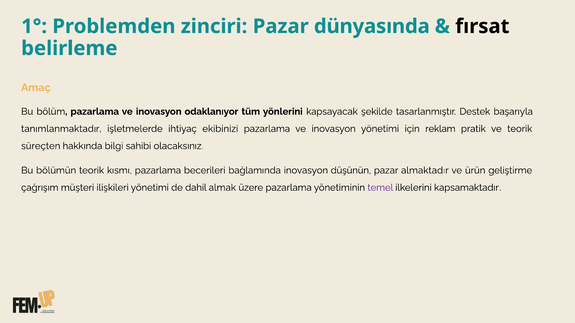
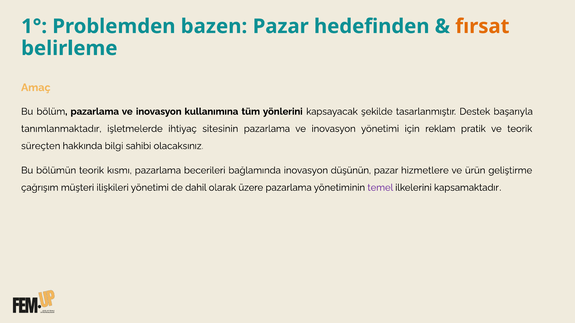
zinciri: zinciri -> bazen
dünyasında: dünyasında -> hedefinden
fırsat colour: black -> orange
odaklanıyor: odaklanıyor -> kullanımına
ekibinizi: ekibinizi -> sitesinin
almaktadır: almaktadır -> hizmetlere
almak: almak -> olarak
